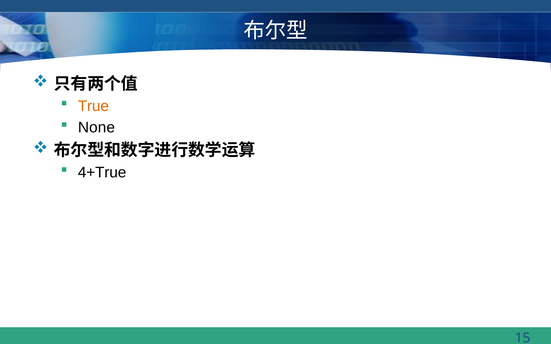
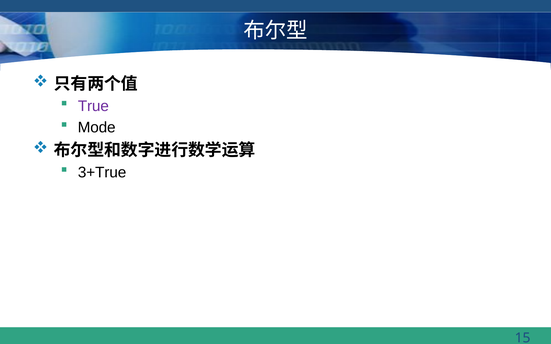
True colour: orange -> purple
None: None -> Mode
4+True: 4+True -> 3+True
